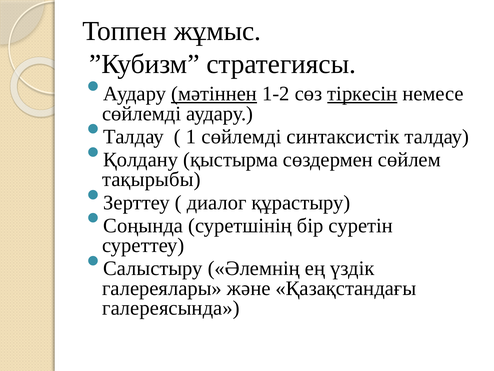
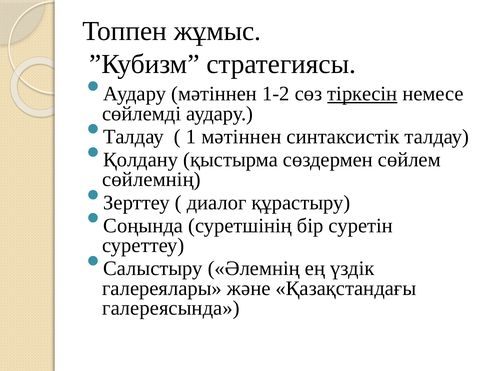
мәтіннен at (214, 94) underline: present -> none
1 сөйлемді: сөйлемді -> мәтіннен
тақырыбы: тақырыбы -> сөйлемнің
